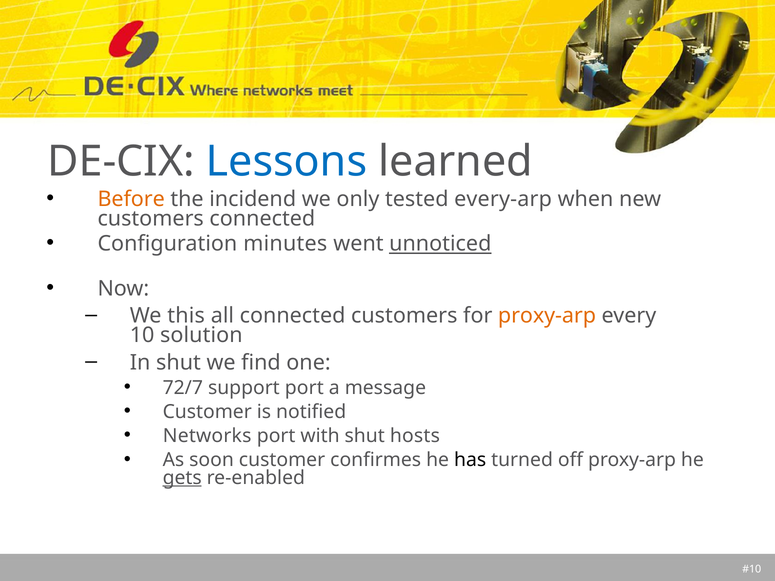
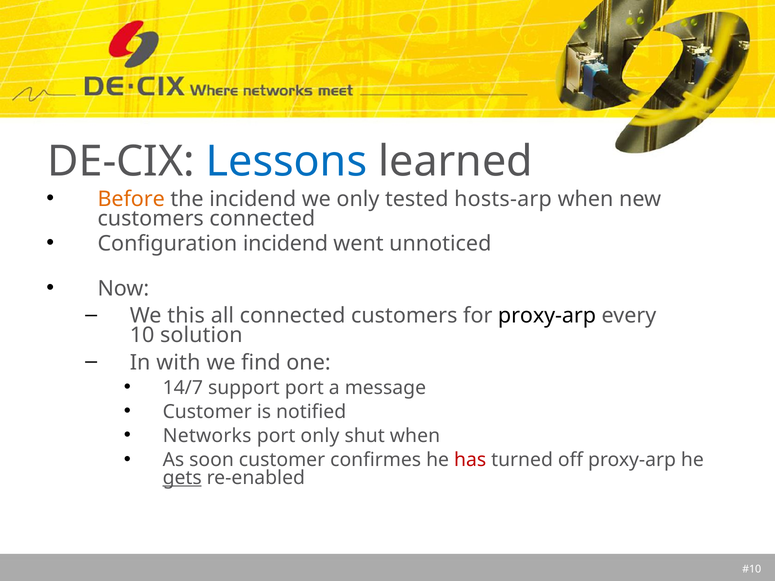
every-arp: every-arp -> hosts-arp
Configuration minutes: minutes -> incidend
unnoticed underline: present -> none
proxy-arp at (547, 316) colour: orange -> black
In shut: shut -> with
72/7: 72/7 -> 14/7
port with: with -> only
shut hosts: hosts -> when
has colour: black -> red
